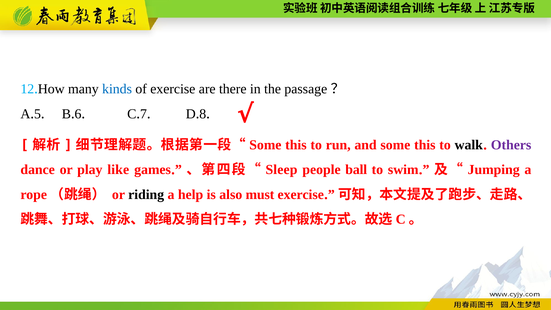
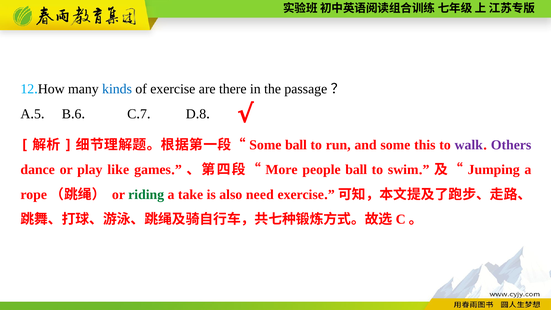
this at (296, 145): this -> ball
walk colour: black -> purple
Sleep: Sleep -> More
riding colour: black -> green
help: help -> take
must: must -> need
